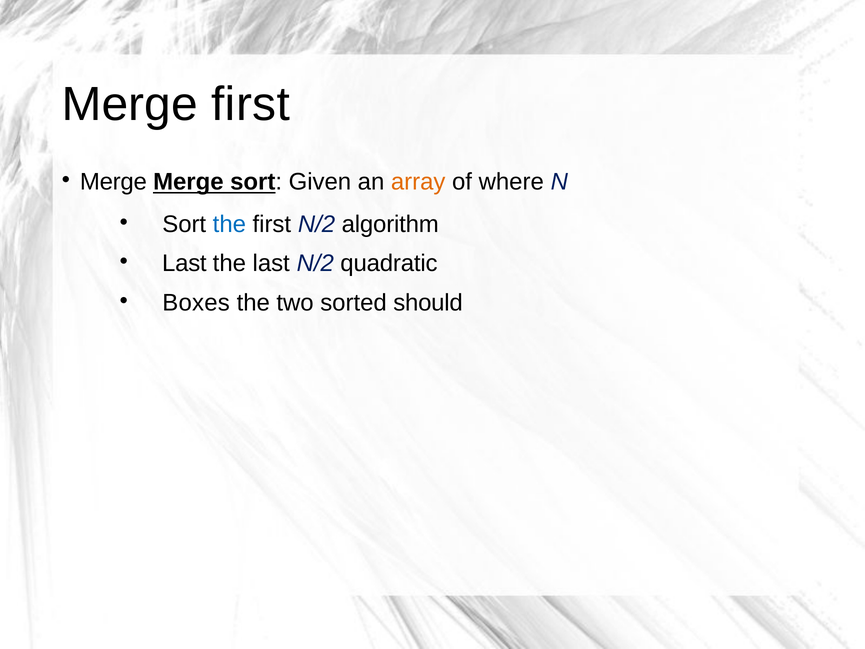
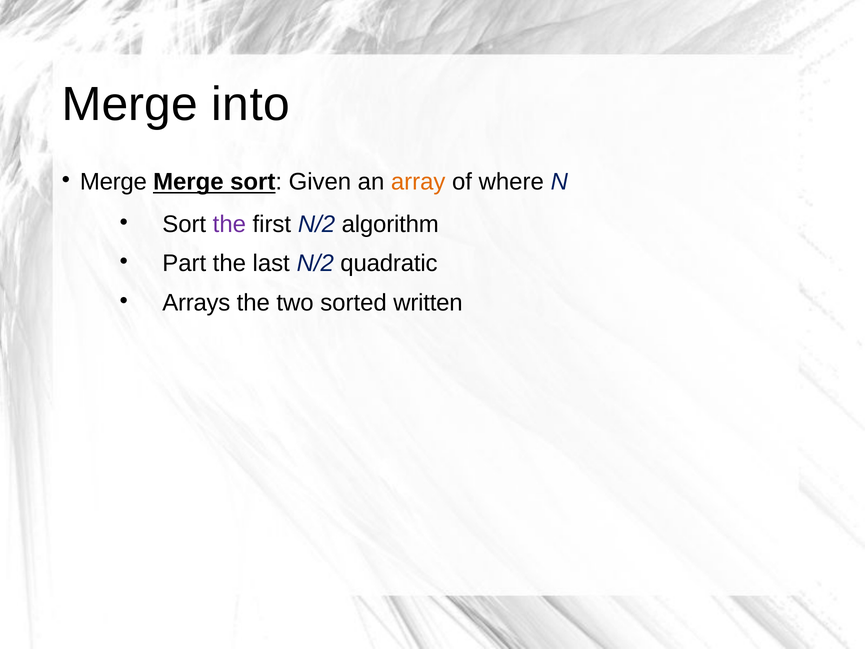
Merge first: first -> into
the at (229, 224) colour: blue -> purple
Last at (184, 263): Last -> Part
Boxes: Boxes -> Arrays
should: should -> written
